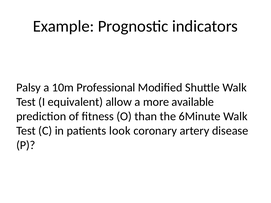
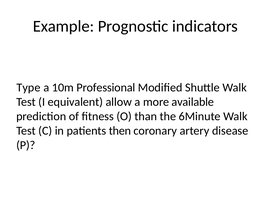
Palsy: Palsy -> Type
look: look -> then
